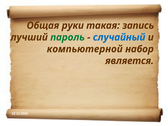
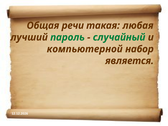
руки: руки -> речи
запись: запись -> любая
случайный colour: blue -> green
